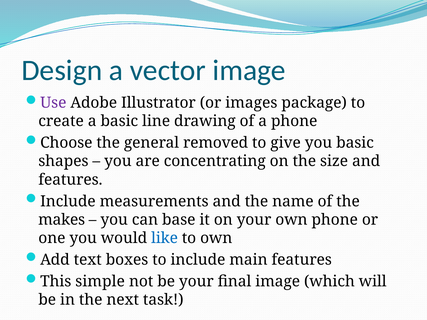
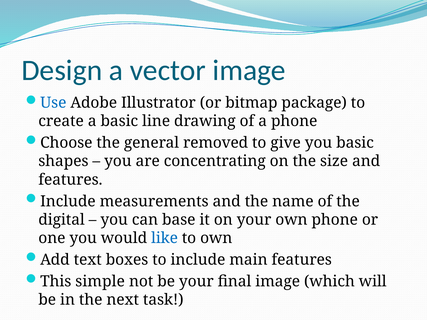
Use colour: purple -> blue
images: images -> bitmap
makes: makes -> digital
